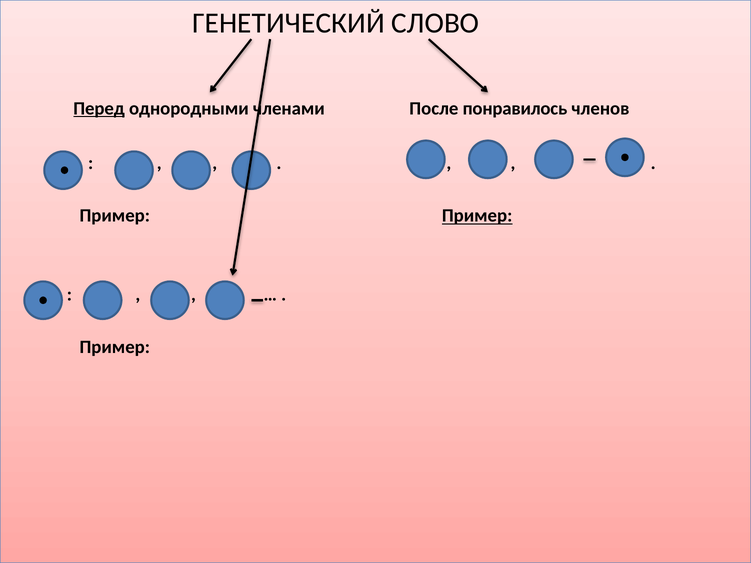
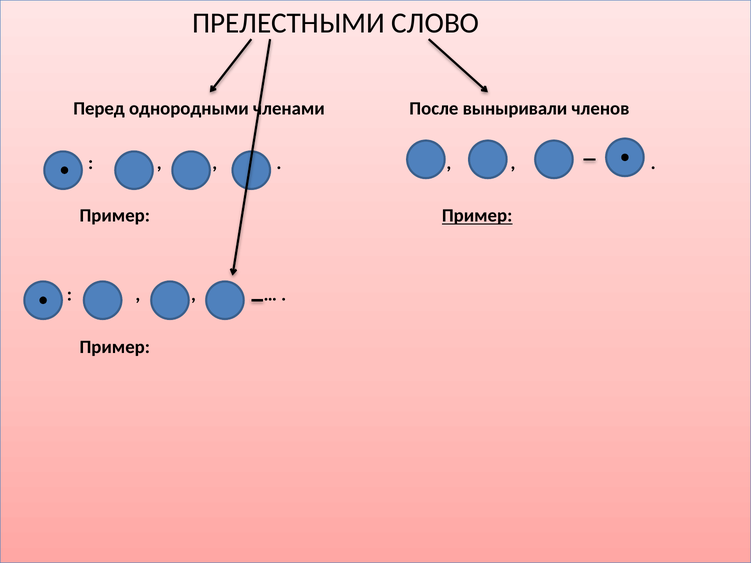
ГЕНЕТИЧЕСКИЙ: ГЕНЕТИЧЕСКИЙ -> ПРЕЛЕСТНЫМИ
Перед underline: present -> none
понравилось: понравилось -> выныривали
